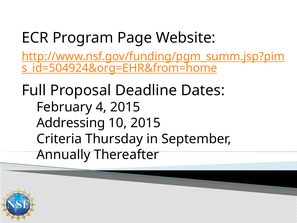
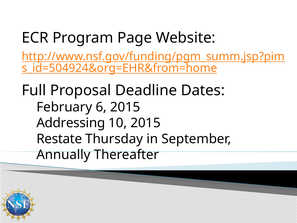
4: 4 -> 6
Criteria: Criteria -> Restate
